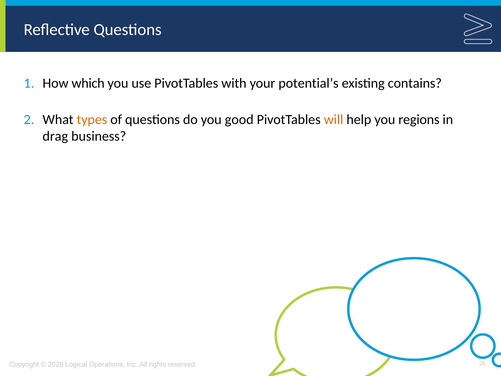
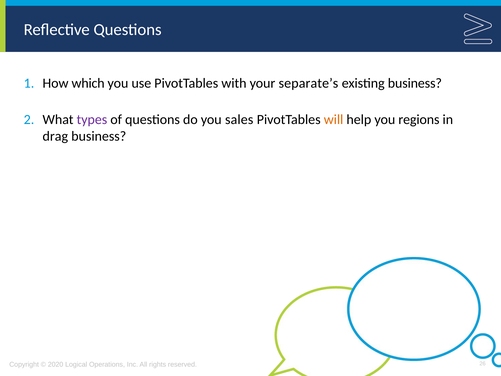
potential’s: potential’s -> separate’s
existing contains: contains -> business
types colour: orange -> purple
good: good -> sales
